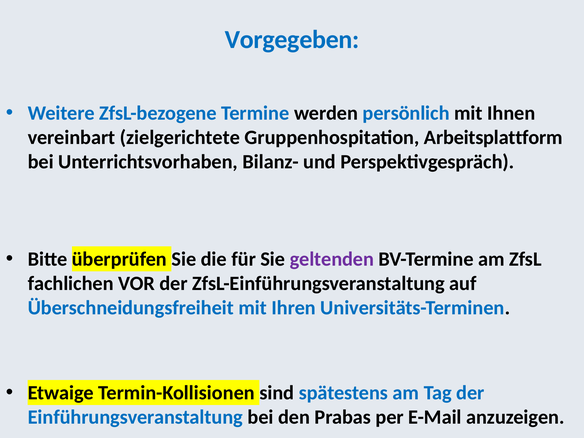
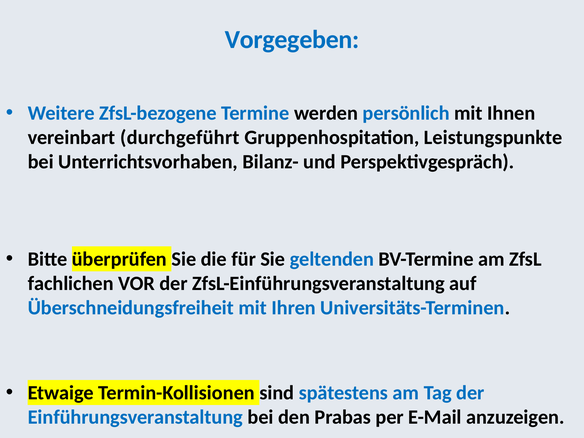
zielgerichtete: zielgerichtete -> durchgeführt
Arbeitsplattform: Arbeitsplattform -> Leistungspunkte
geltenden colour: purple -> blue
